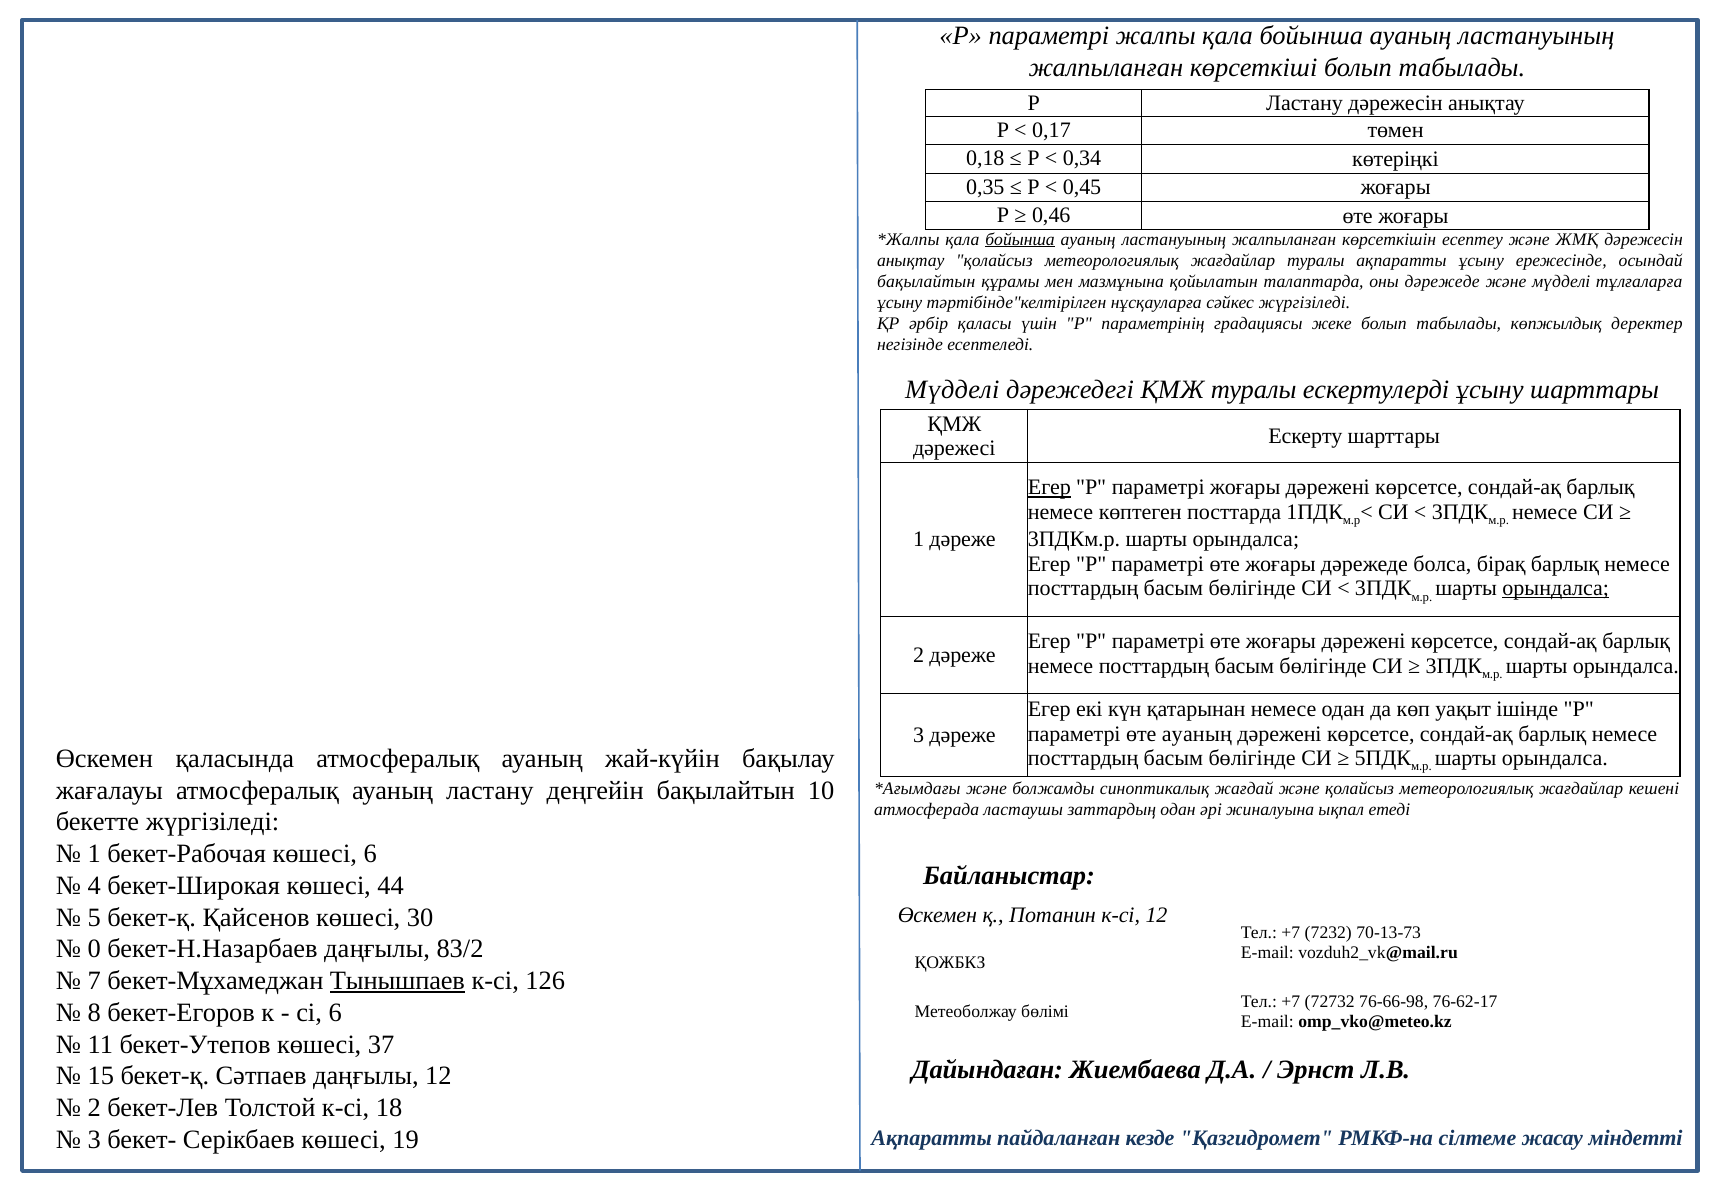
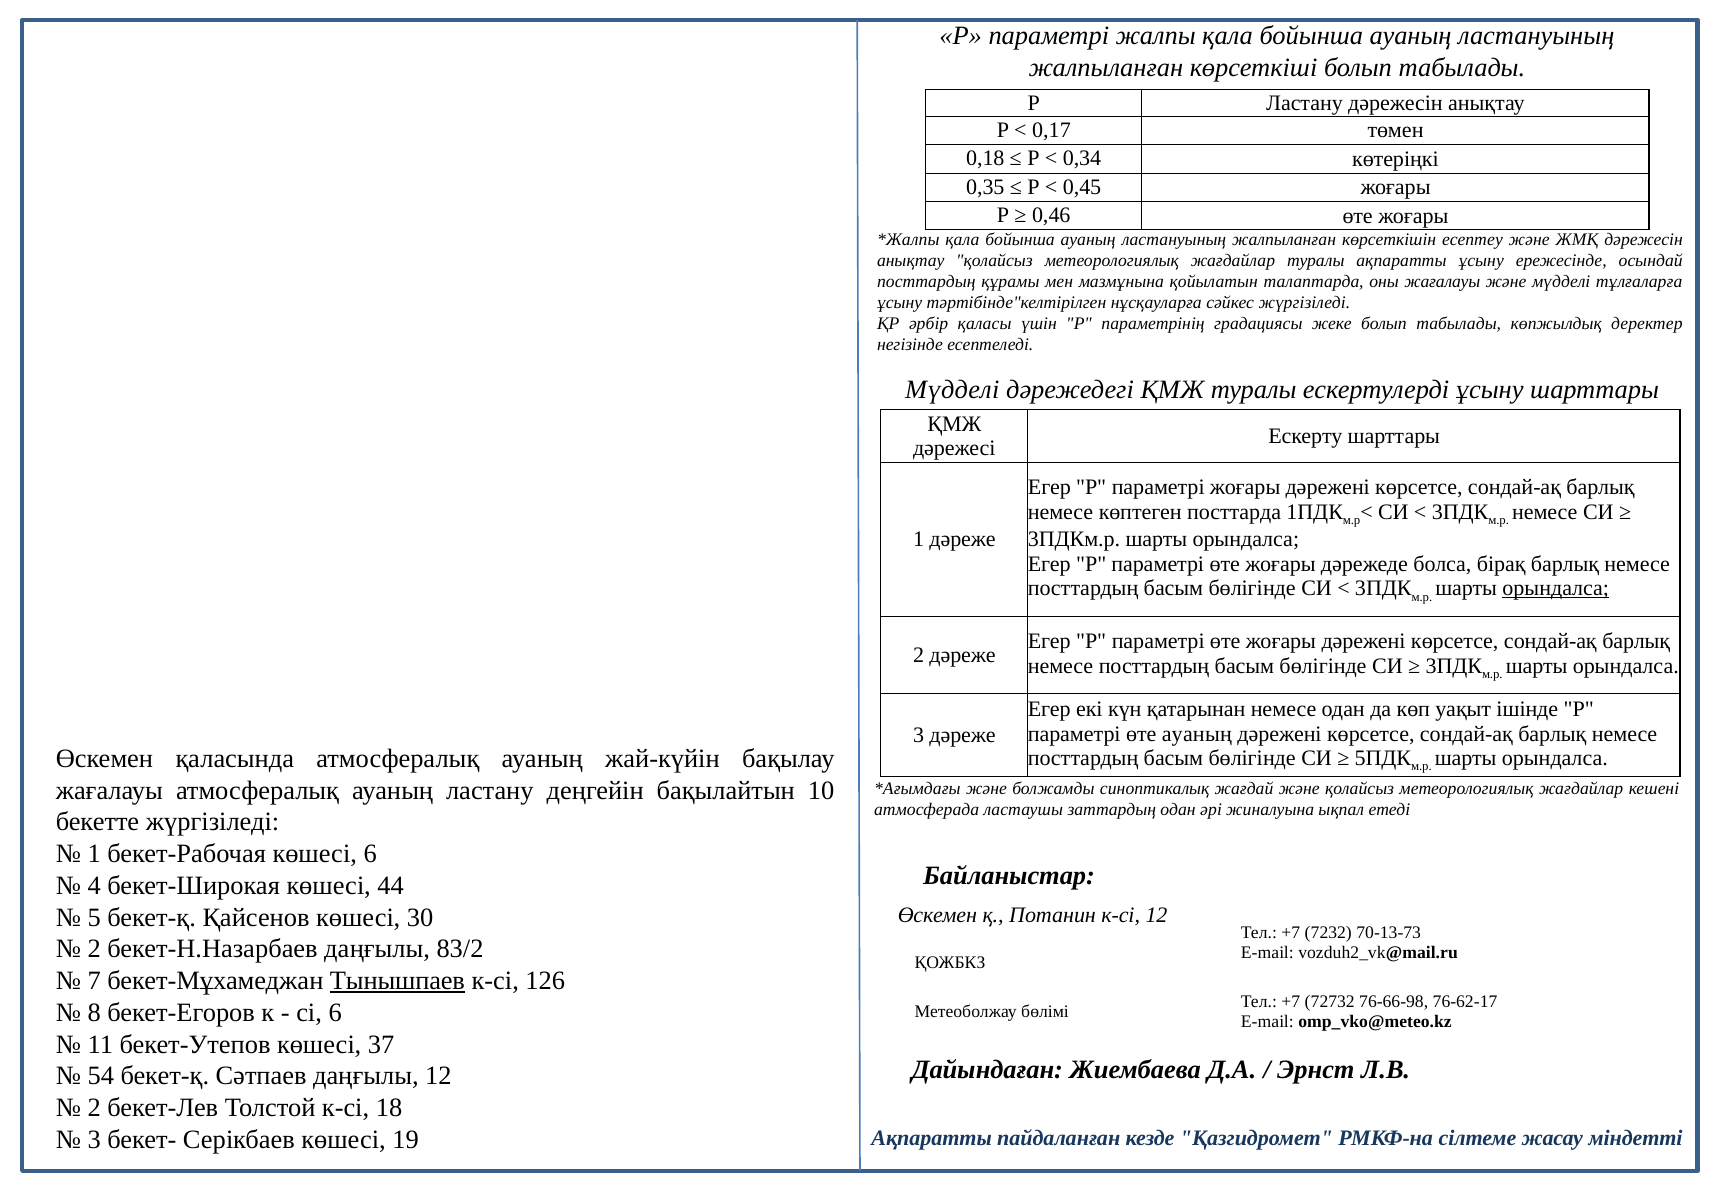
бойынша at (1020, 239) underline: present -> none
бақылайтын at (926, 282): бақылайтын -> посттардың
оны дәрежеде: дәрежеде -> жағалауы
Егер at (1049, 487) underline: present -> none
0 at (94, 949): 0 -> 2
15: 15 -> 54
